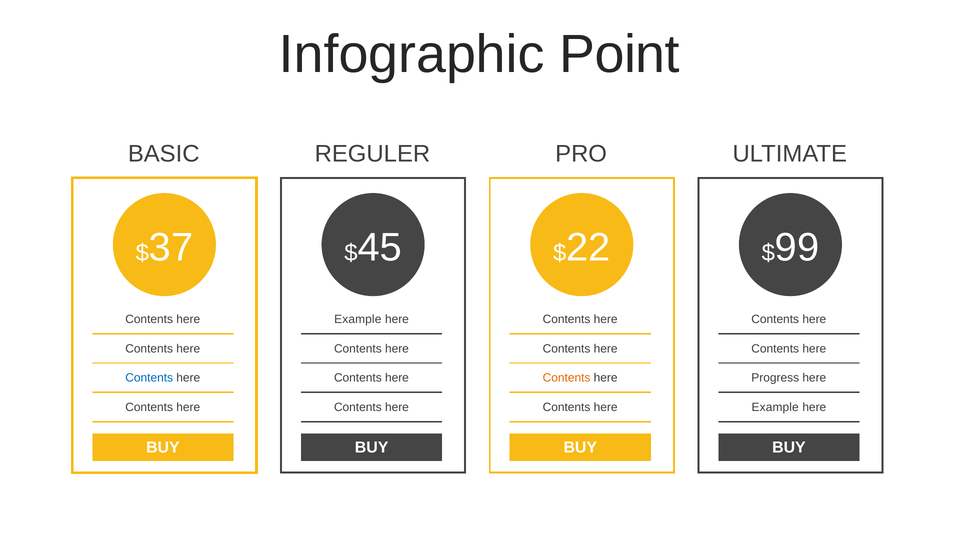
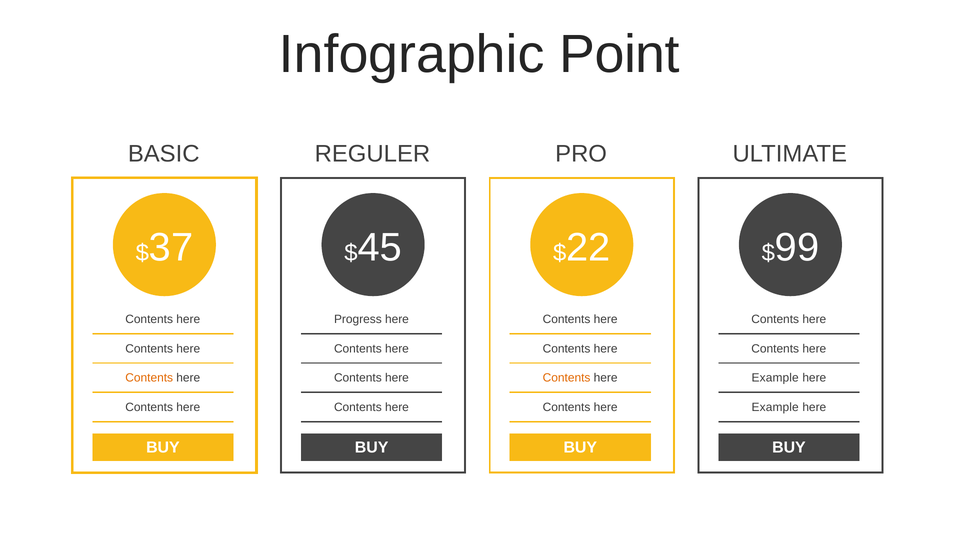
Example at (358, 319): Example -> Progress
Contents at (149, 378) colour: blue -> orange
Progress at (775, 378): Progress -> Example
